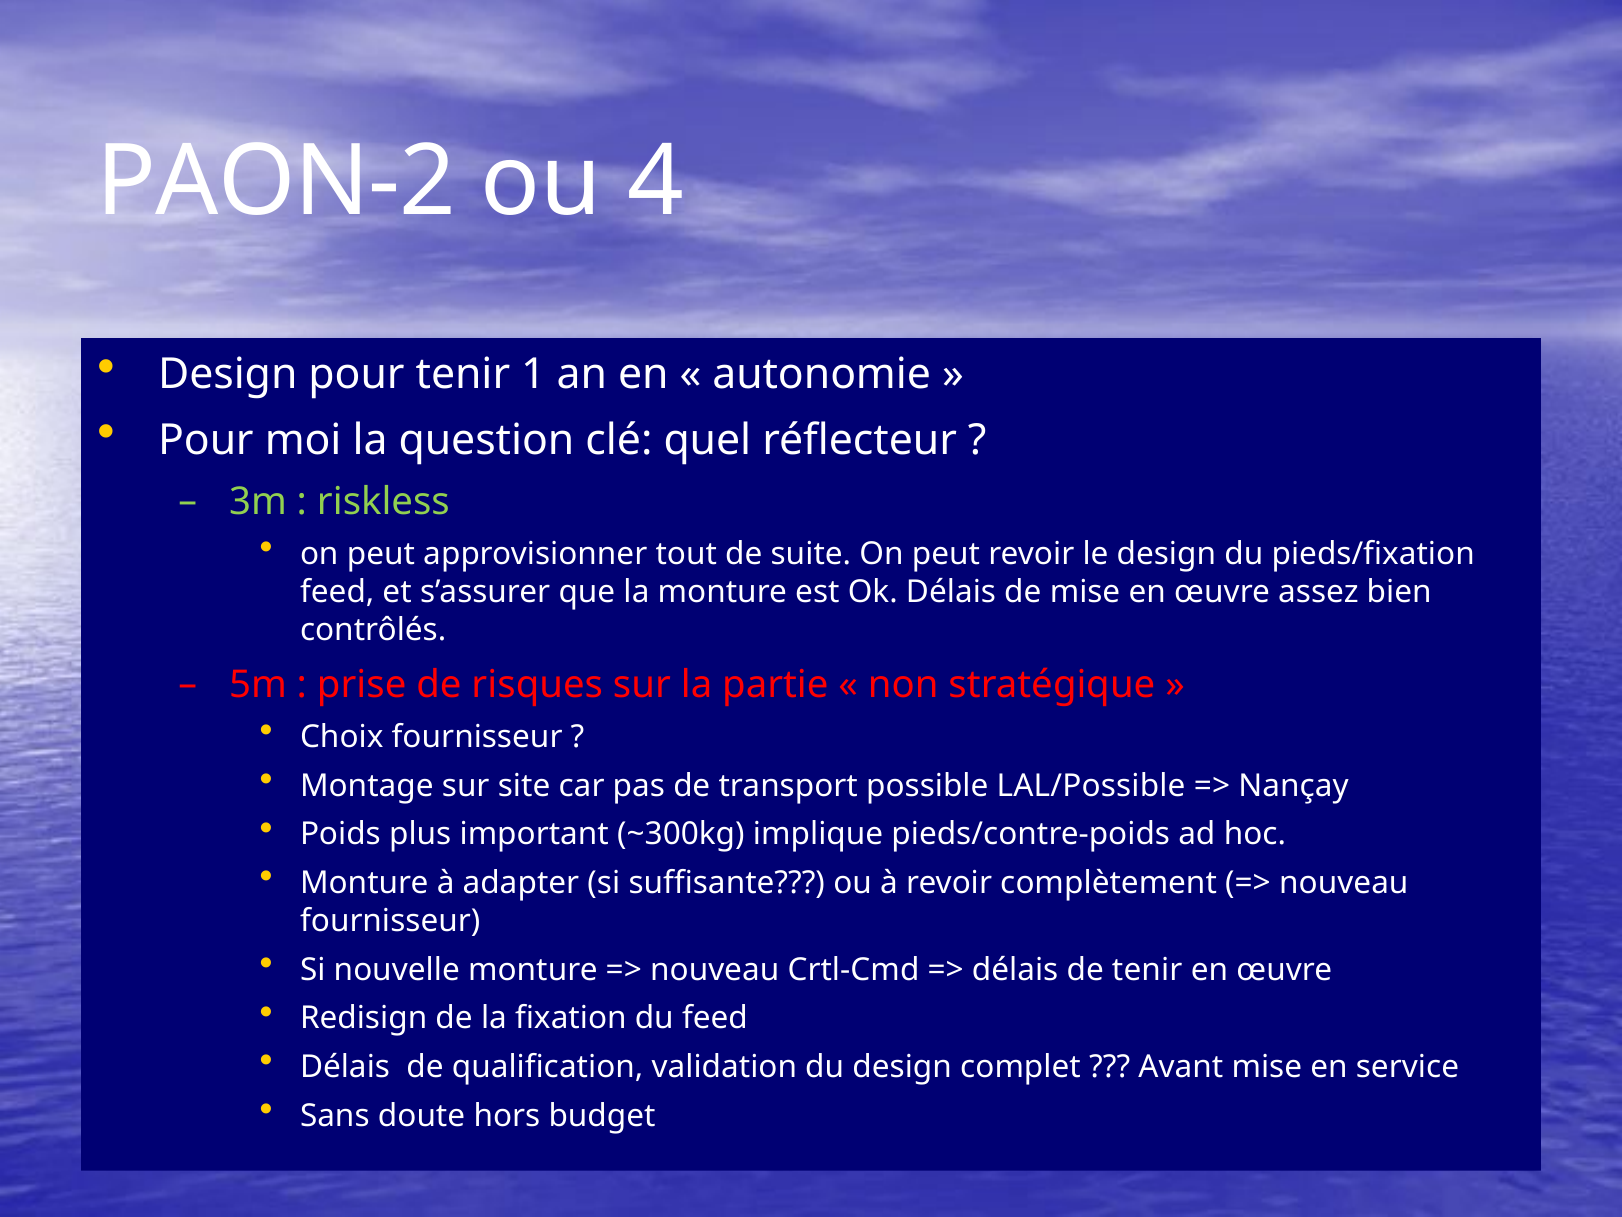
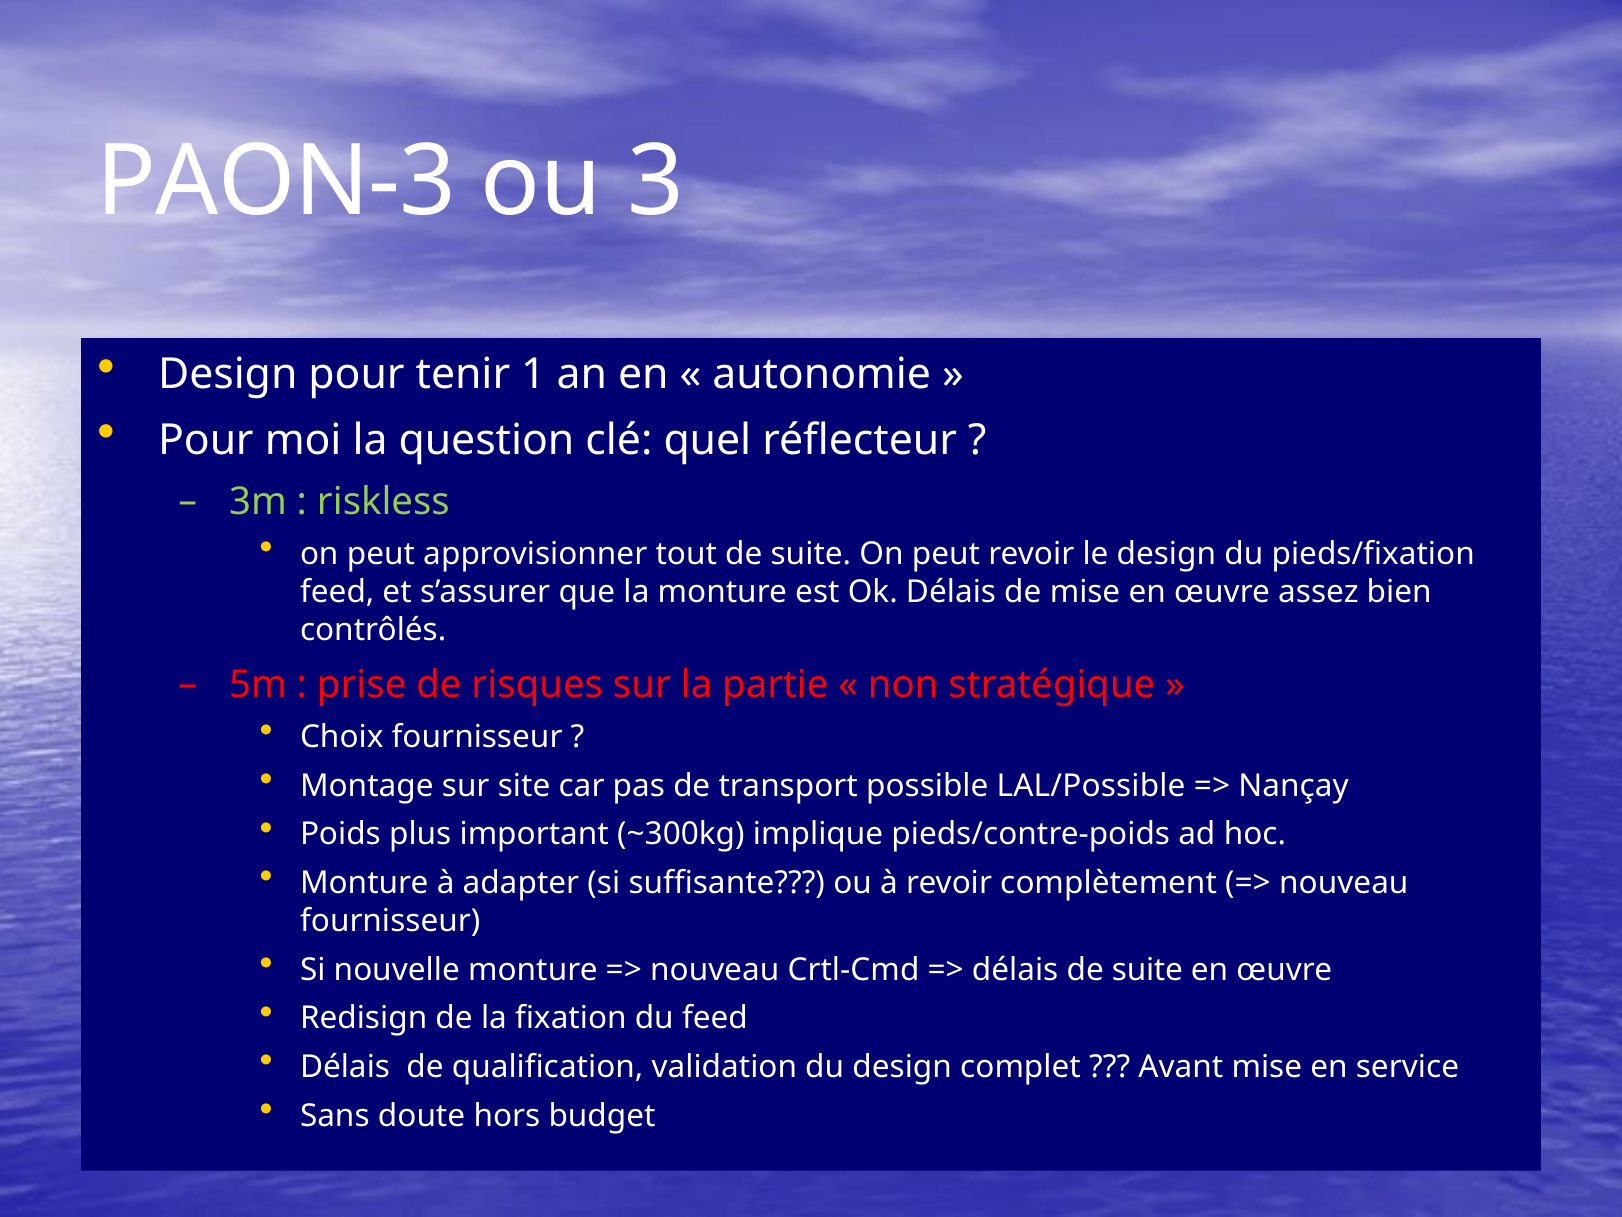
PAON-2: PAON-2 -> PAON-3
4: 4 -> 3
délais de tenir: tenir -> suite
